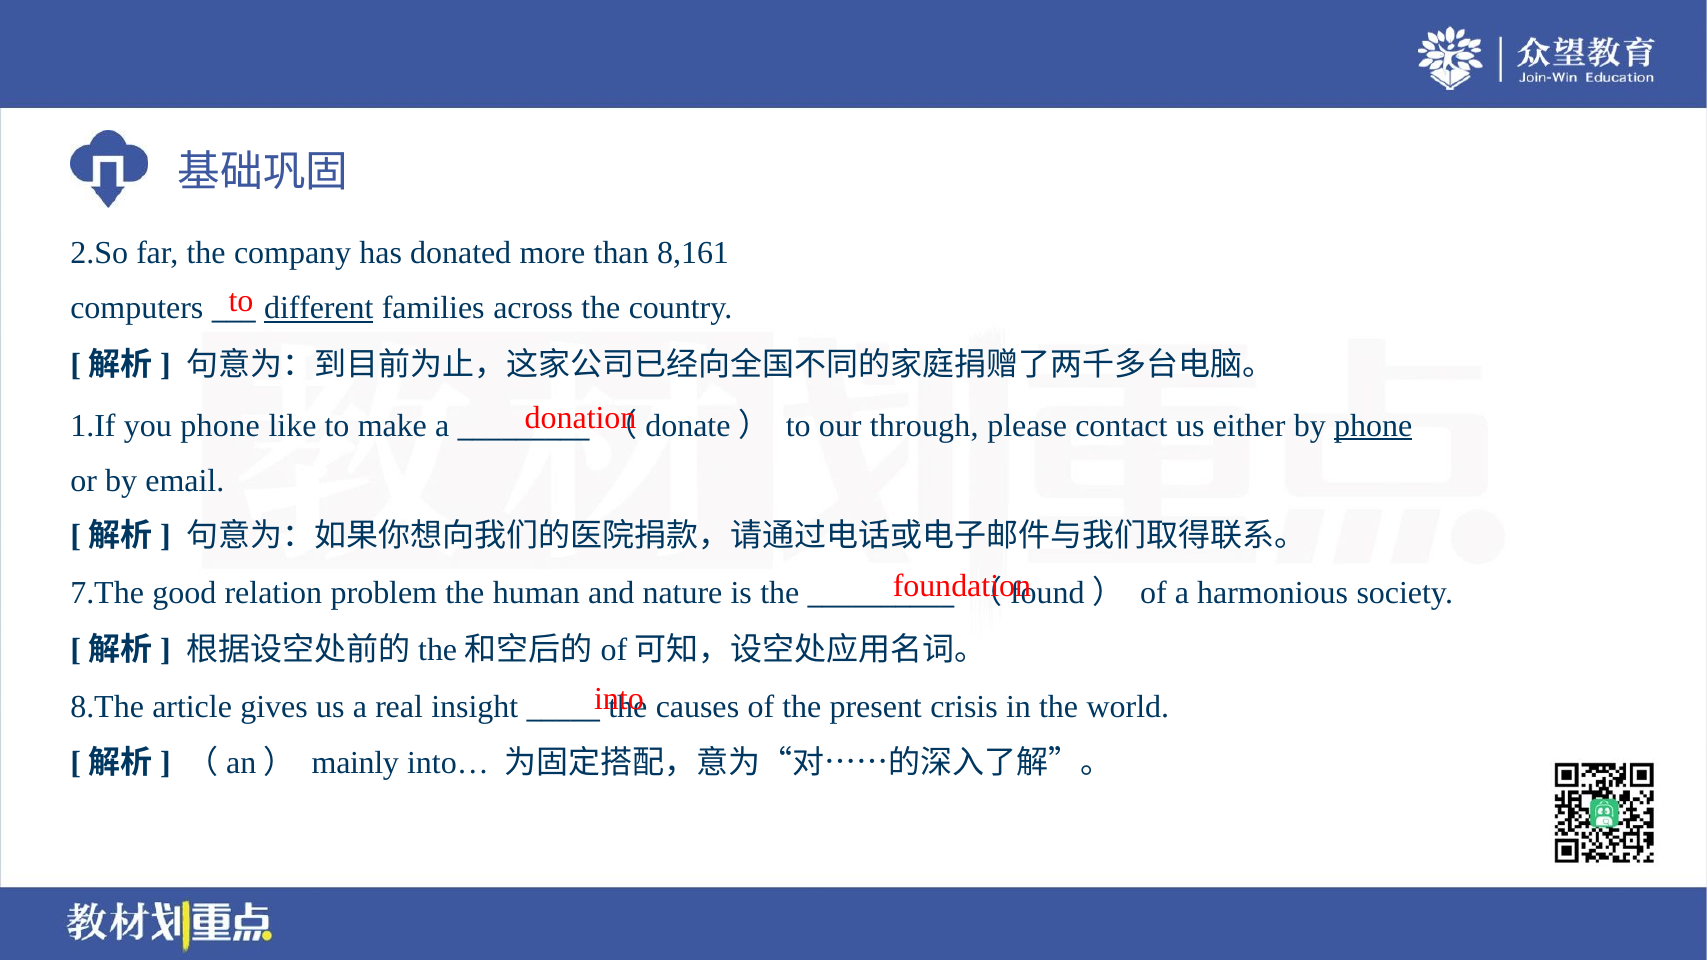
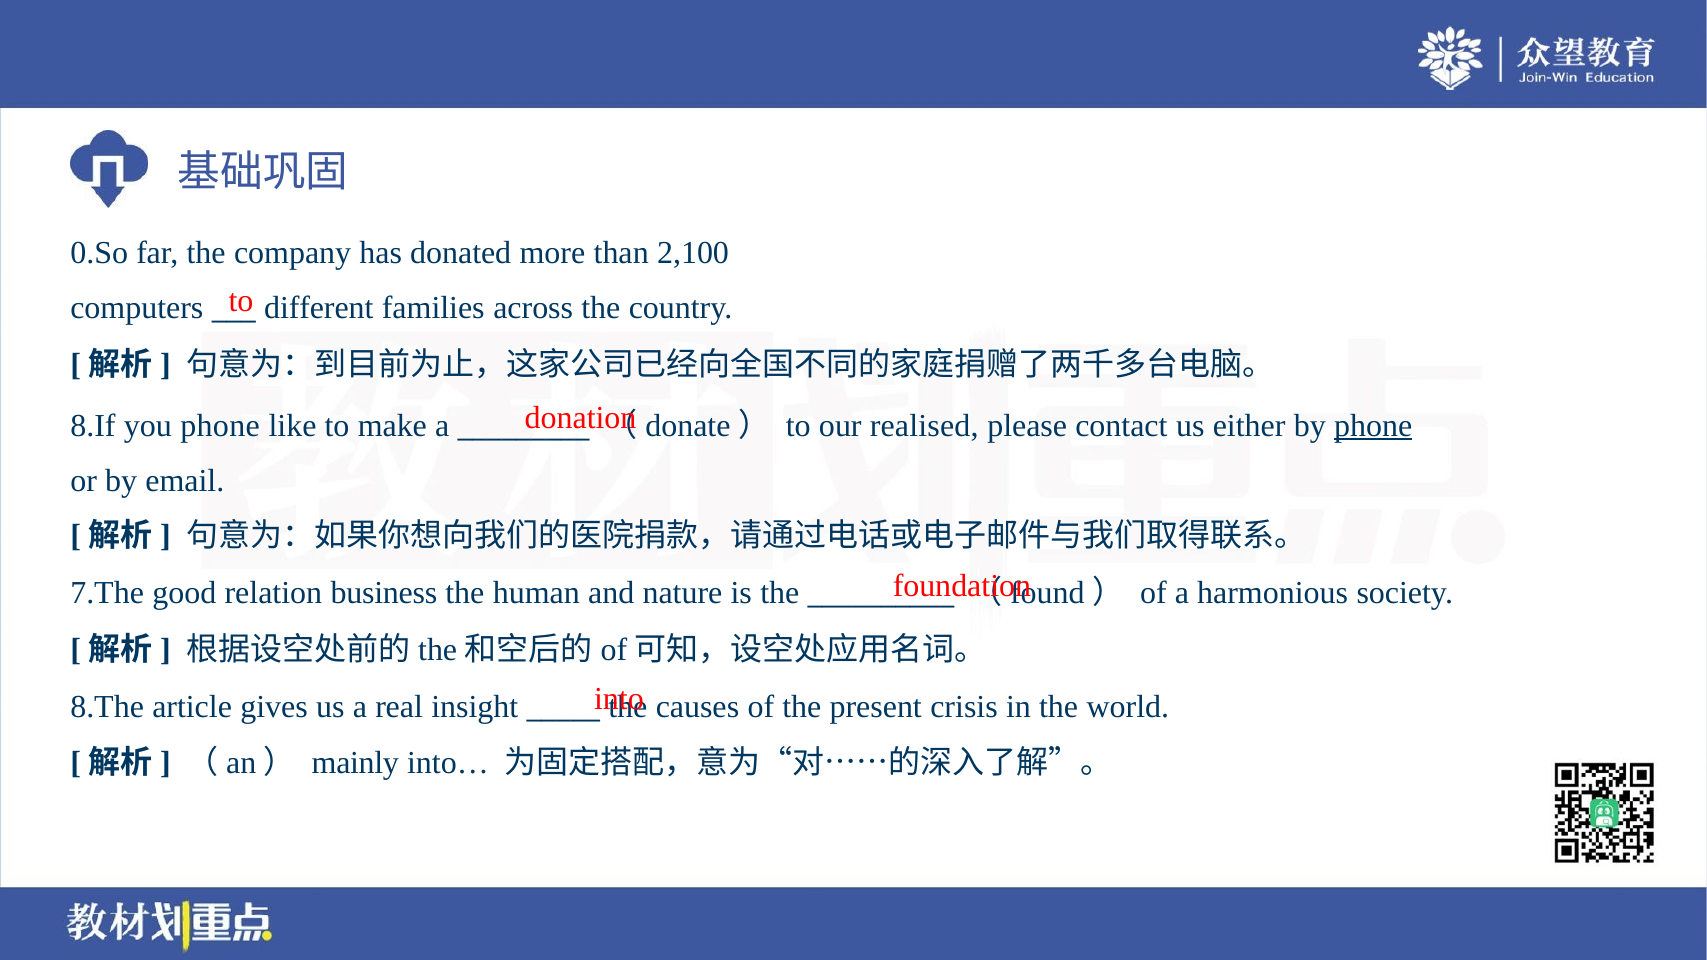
2.So: 2.So -> 0.So
8,161: 8,161 -> 2,100
different underline: present -> none
1.If: 1.If -> 8.If
through: through -> realised
problem: problem -> business
